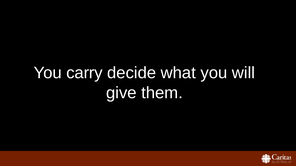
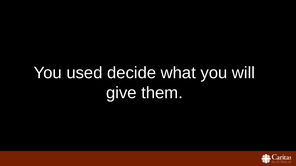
carry: carry -> used
